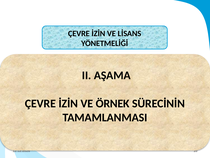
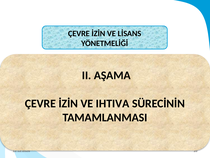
ÖRNEK: ÖRNEK -> IHTIVA
